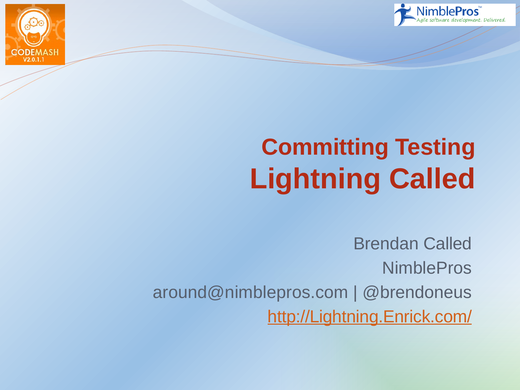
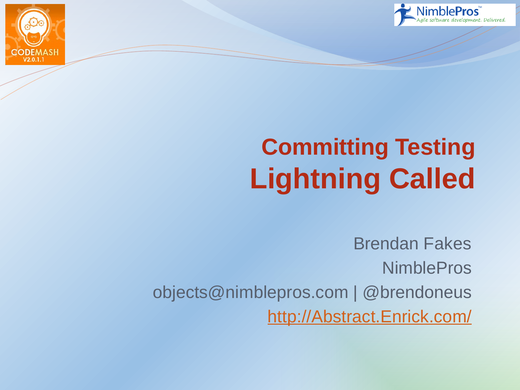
Brendan Called: Called -> Fakes
around@nimblepros.com: around@nimblepros.com -> objects@nimblepros.com
http://Lightning.Enrick.com/: http://Lightning.Enrick.com/ -> http://Abstract.Enrick.com/
